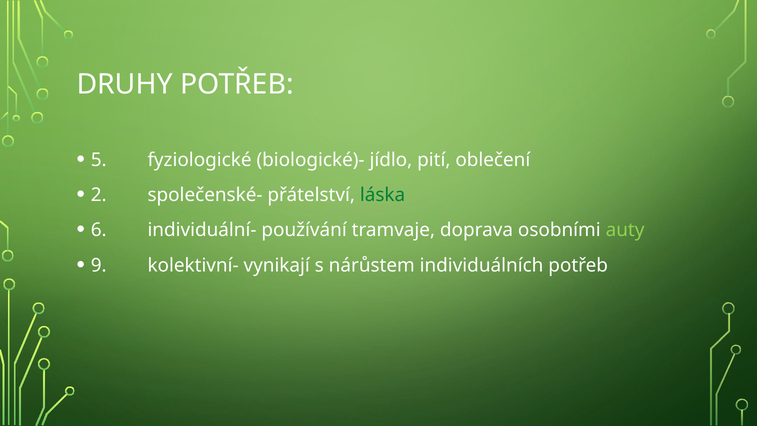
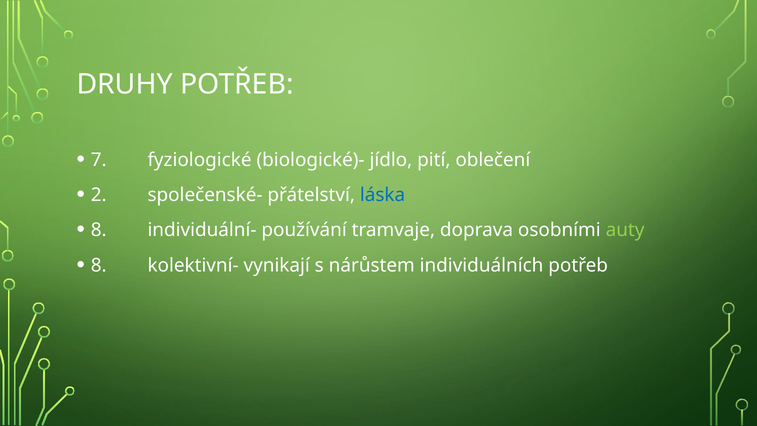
5: 5 -> 7
láska colour: green -> blue
6 at (99, 230): 6 -> 8
9 at (99, 265): 9 -> 8
